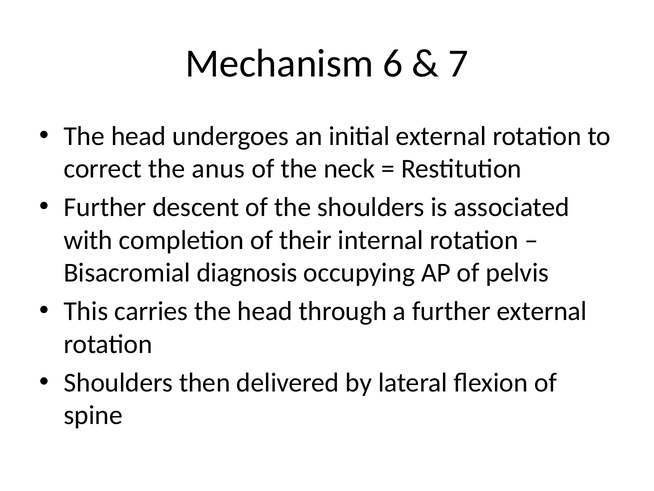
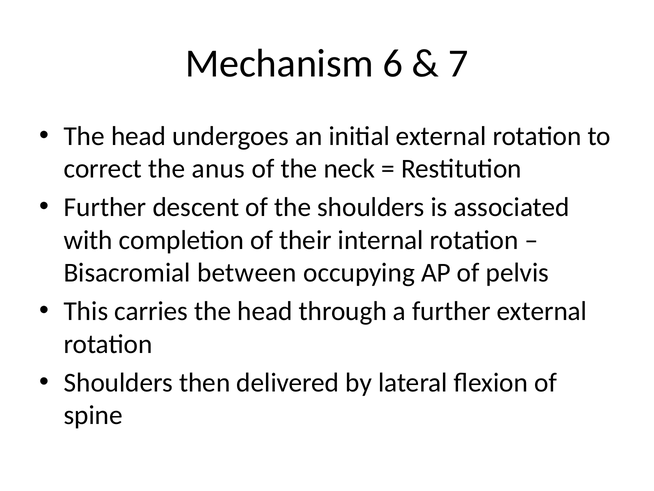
diagnosis: diagnosis -> between
